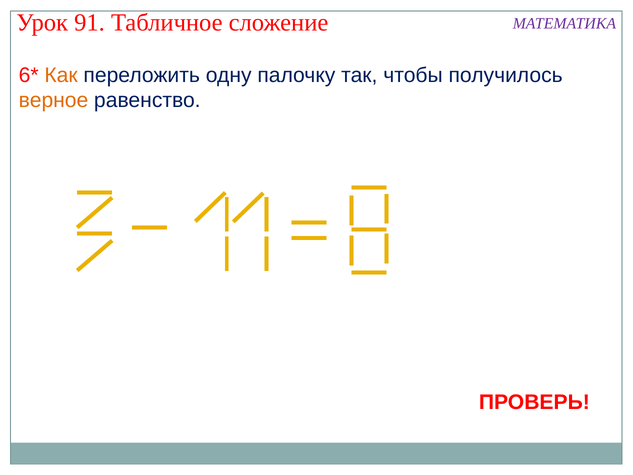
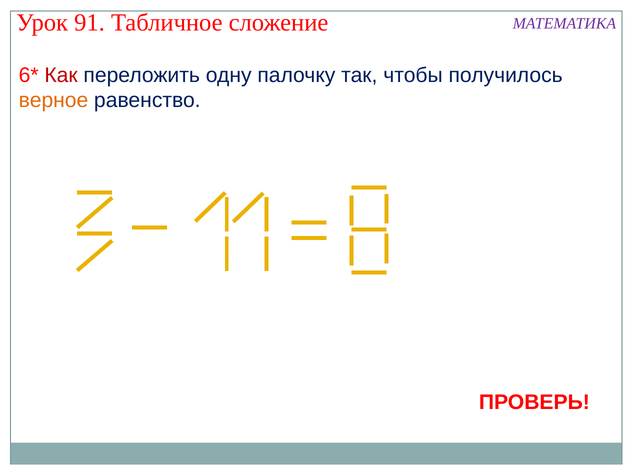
Как colour: orange -> red
